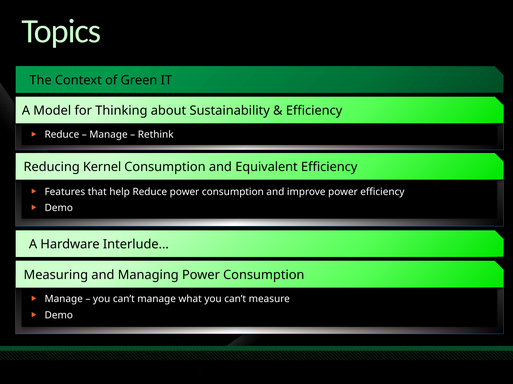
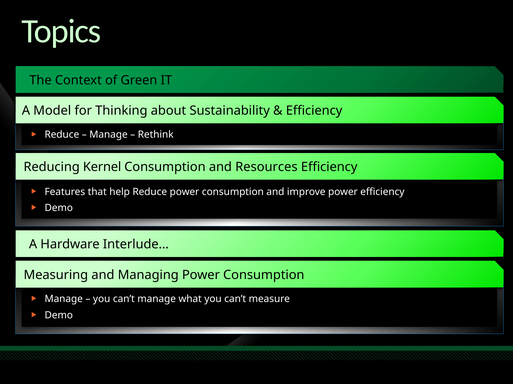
Equivalent: Equivalent -> Resources
